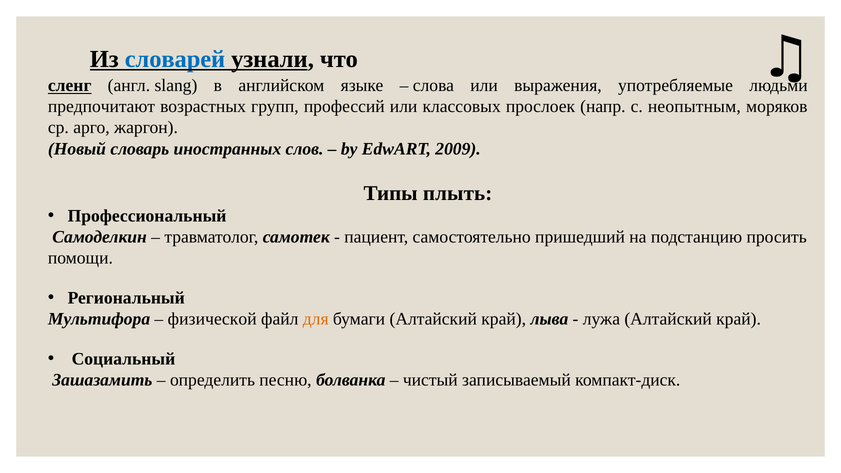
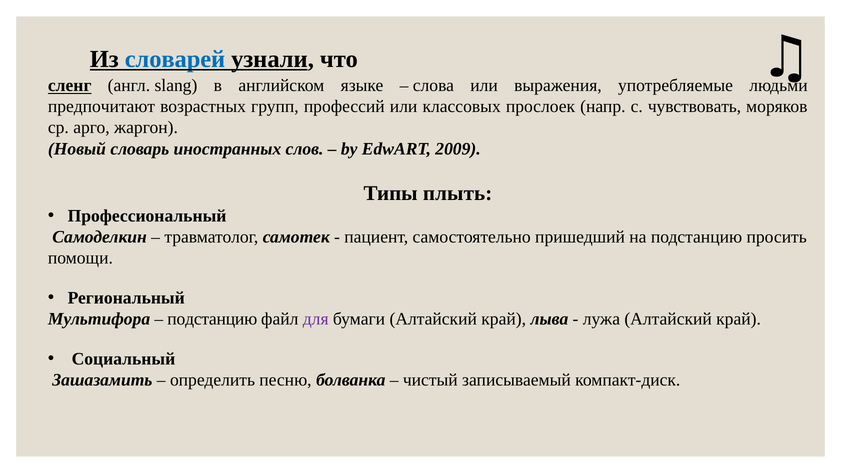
неопытным: неопытным -> чувствовать
физической at (212, 319): физической -> подстанцию
для colour: orange -> purple
